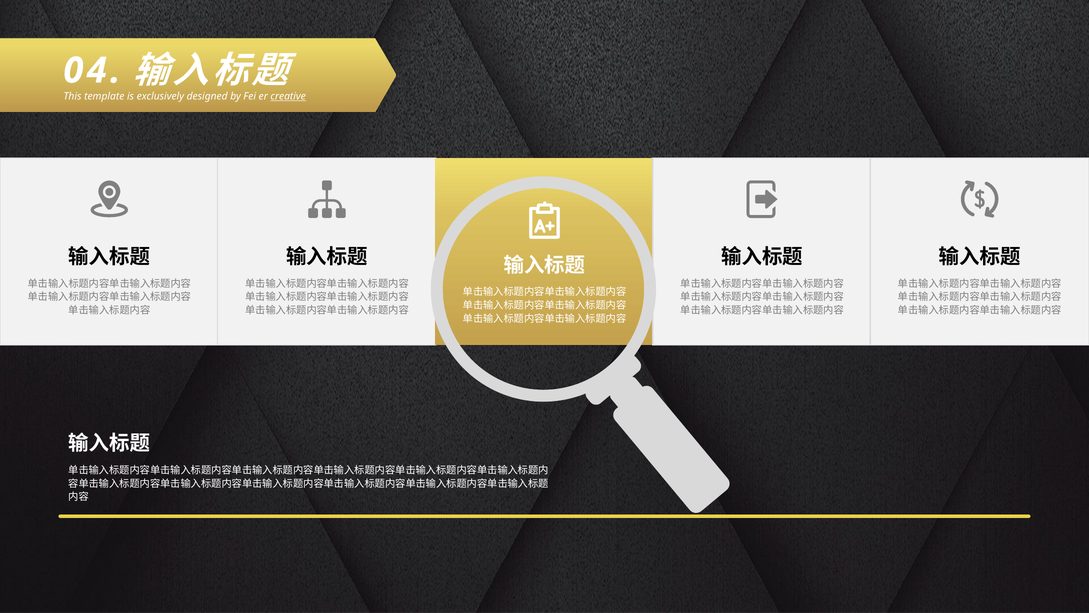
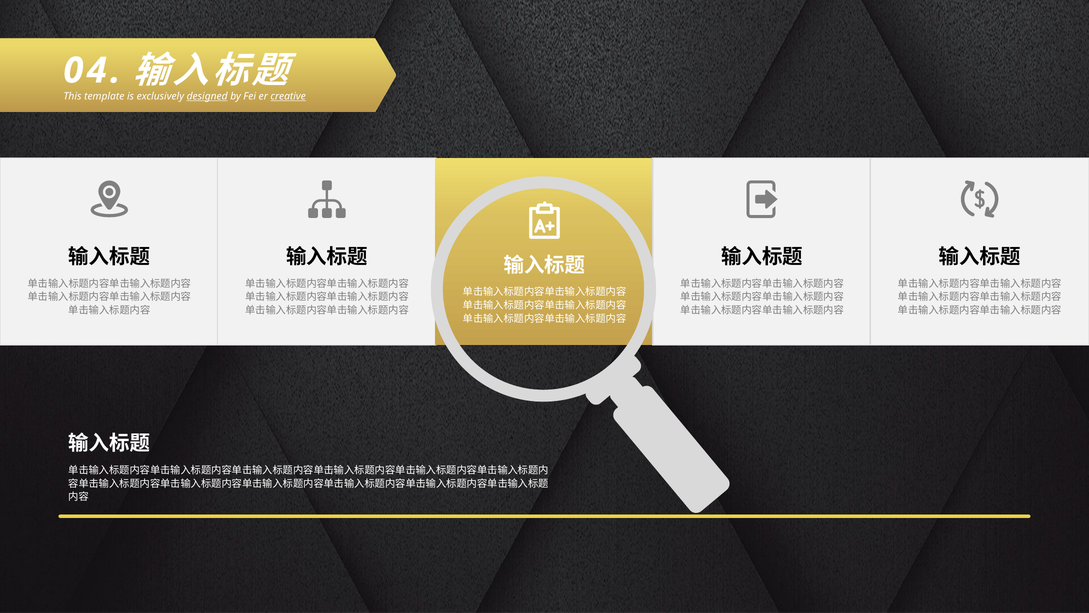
designed underline: none -> present
